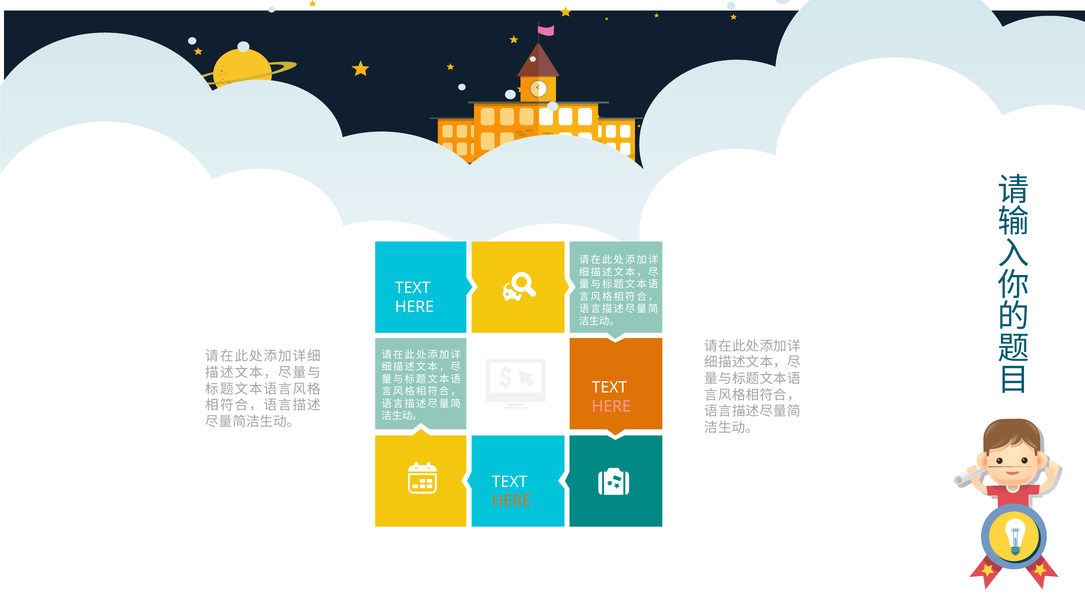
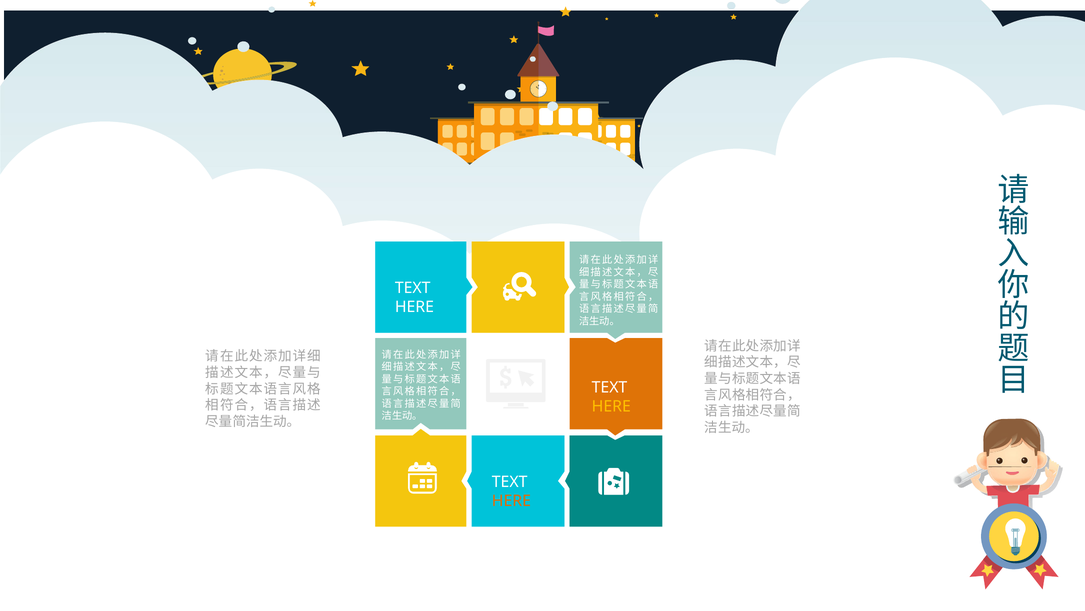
HERE at (611, 406) colour: pink -> yellow
